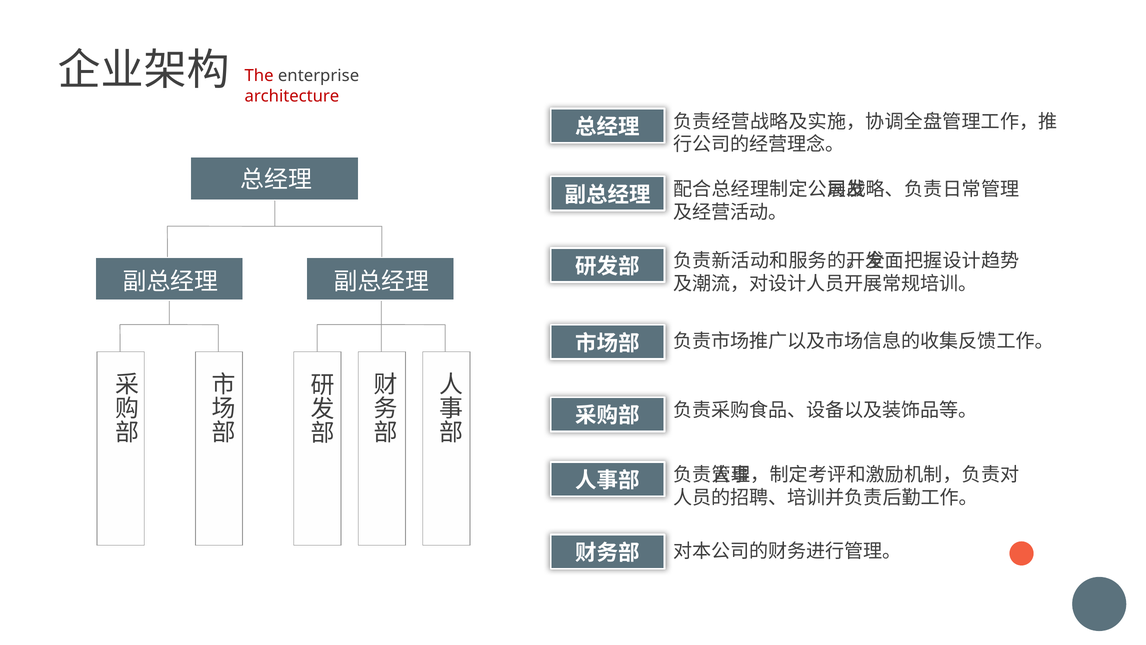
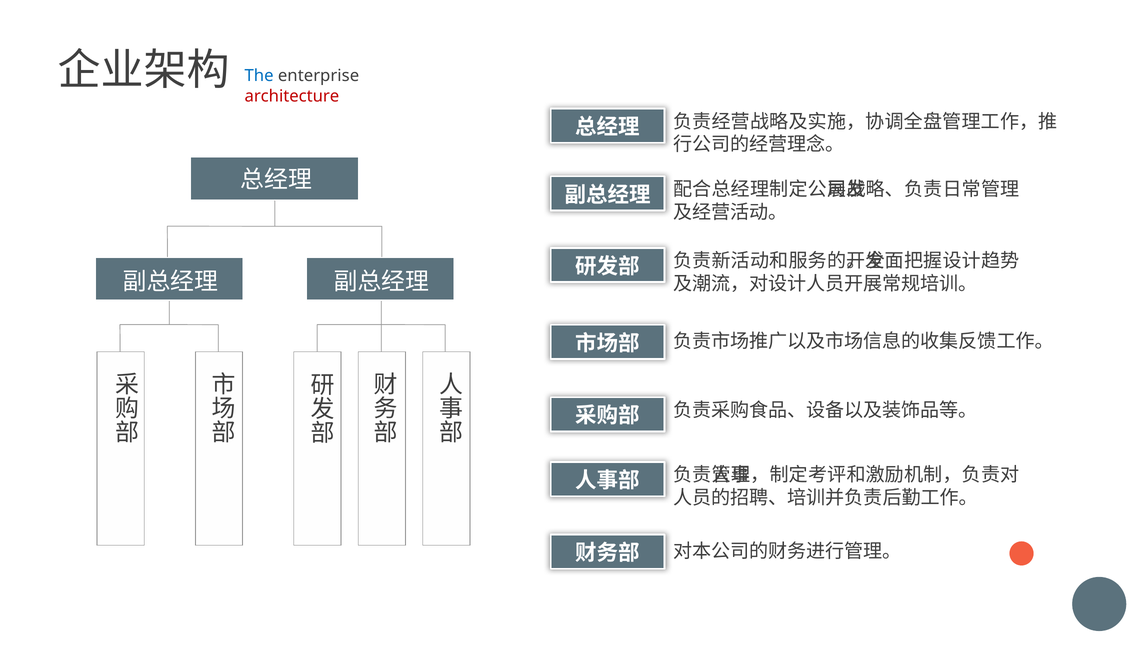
The colour: red -> blue
